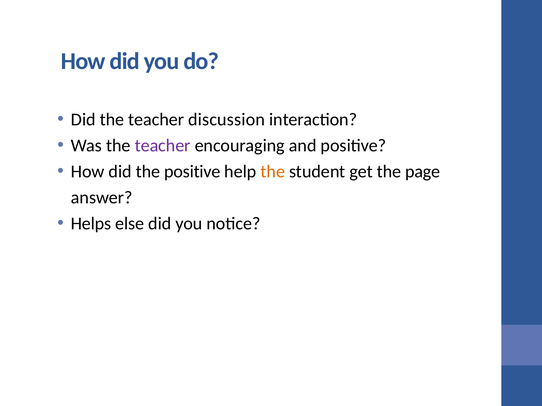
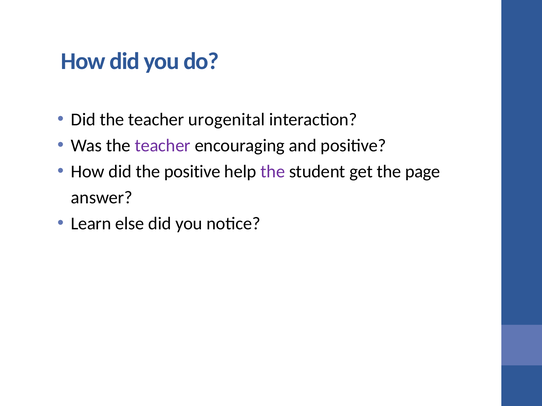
discussion: discussion -> urogenital
the at (273, 172) colour: orange -> purple
Helps: Helps -> Learn
